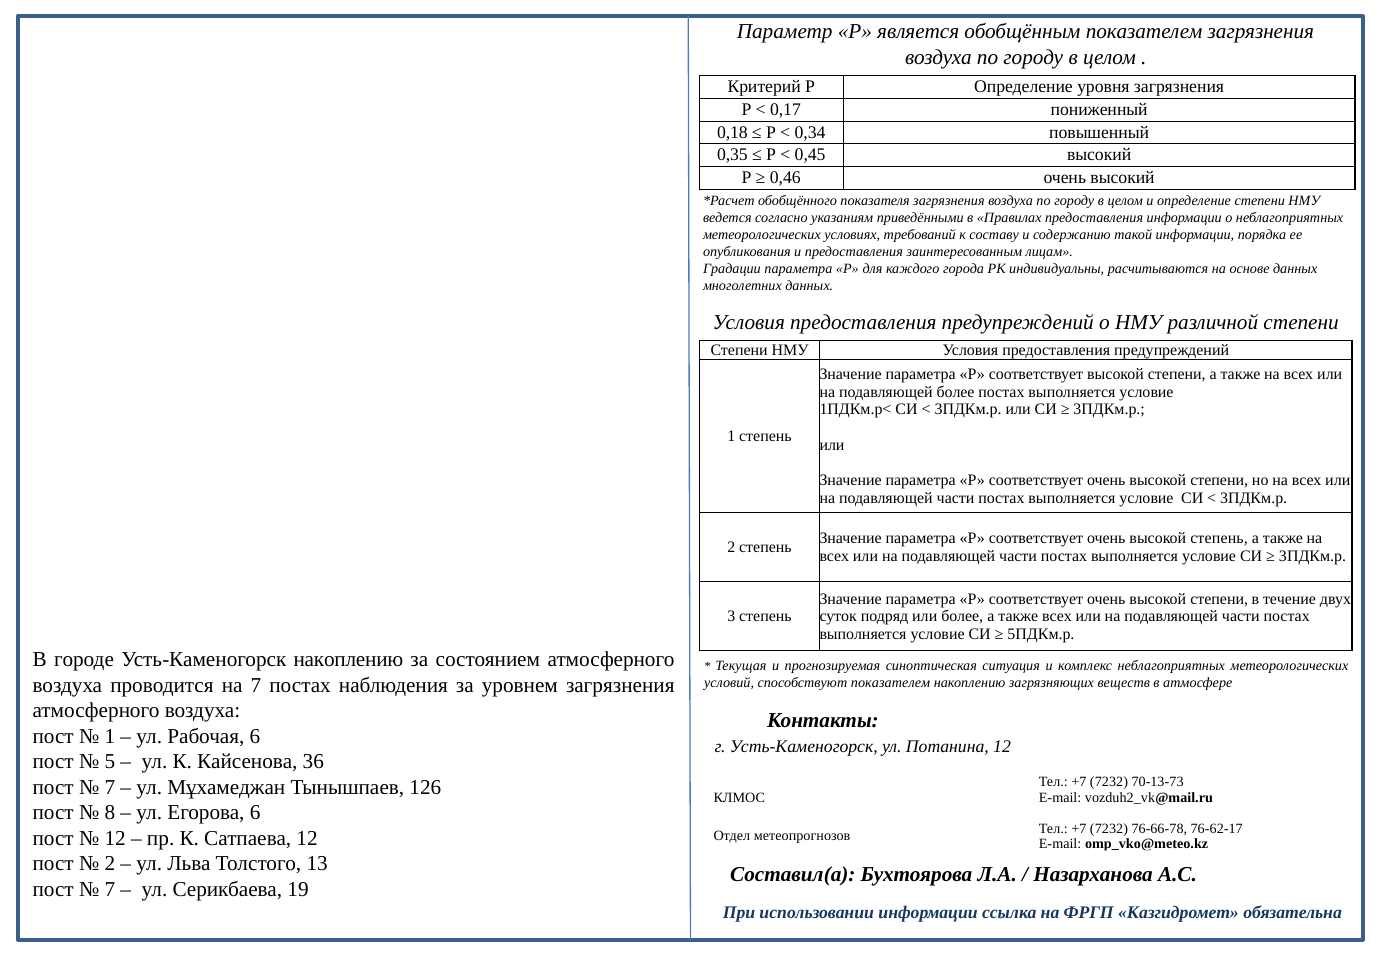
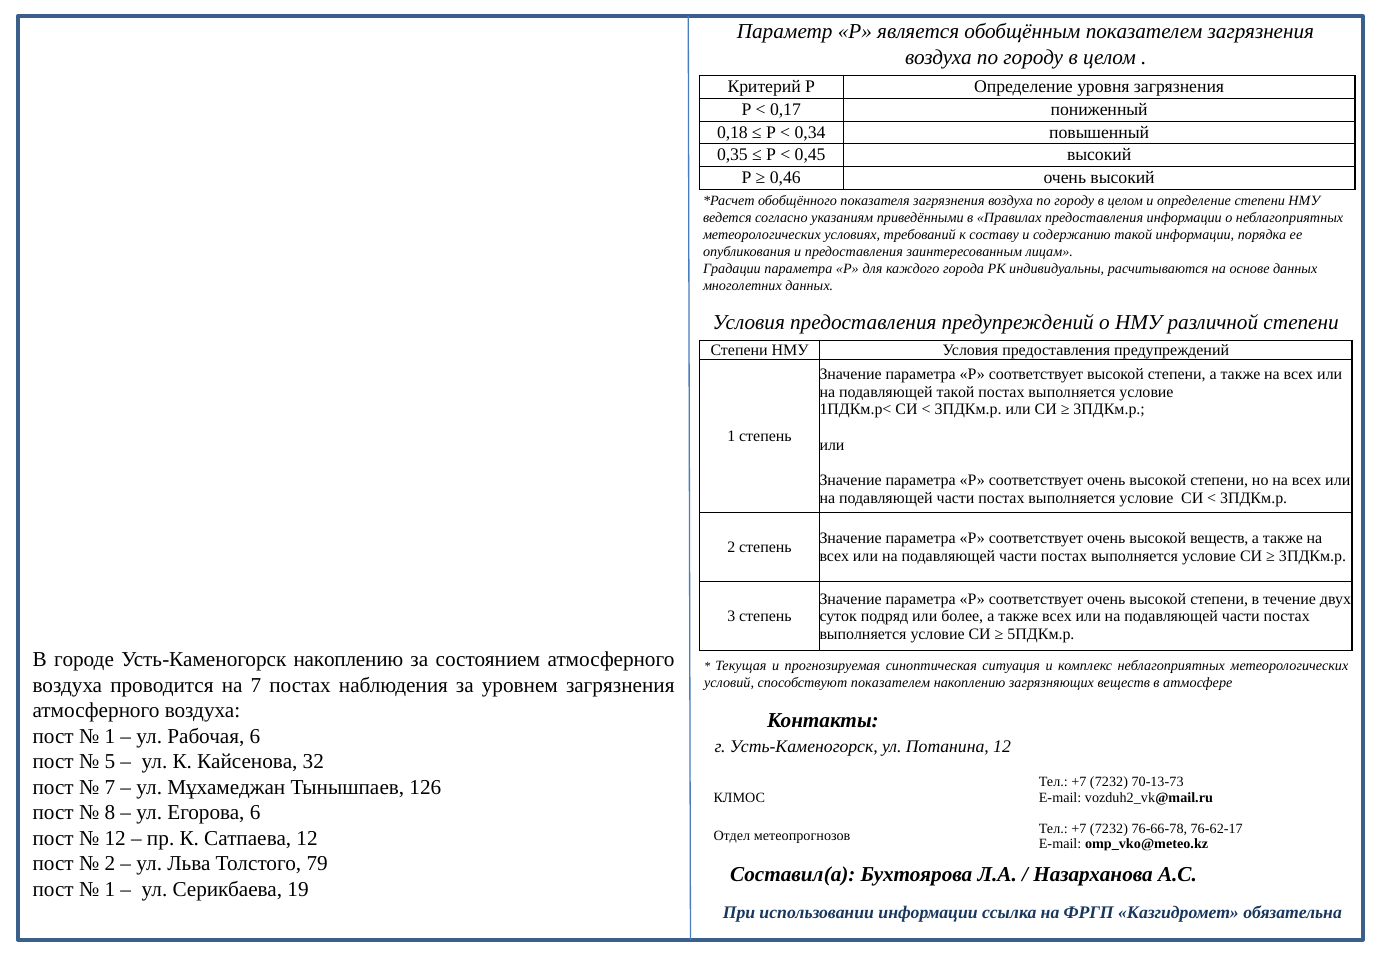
подавляющей более: более -> такой
высокой степень: степень -> веществ
36: 36 -> 32
13: 13 -> 79
7 at (110, 889): 7 -> 1
